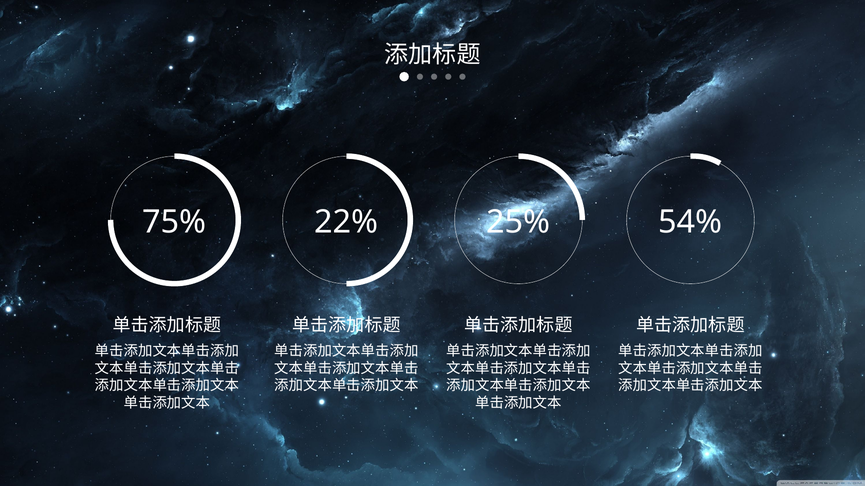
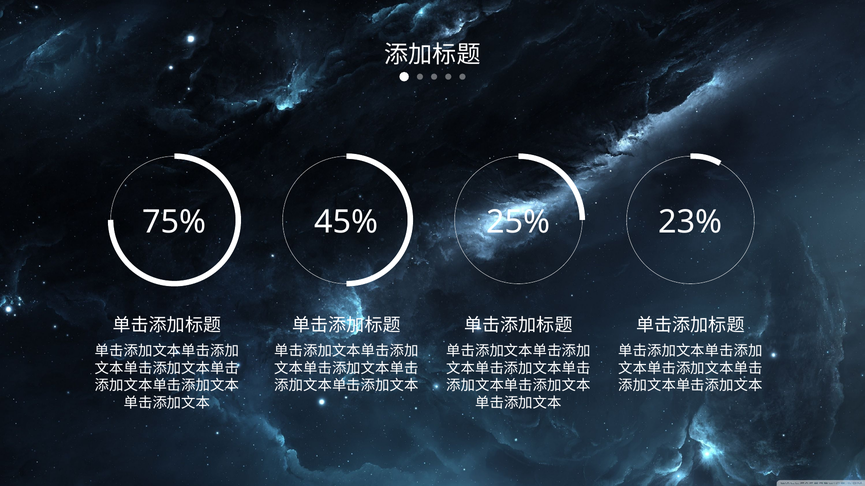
22%: 22% -> 45%
54%: 54% -> 23%
